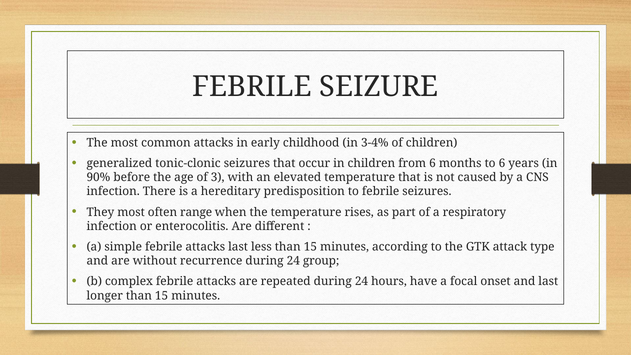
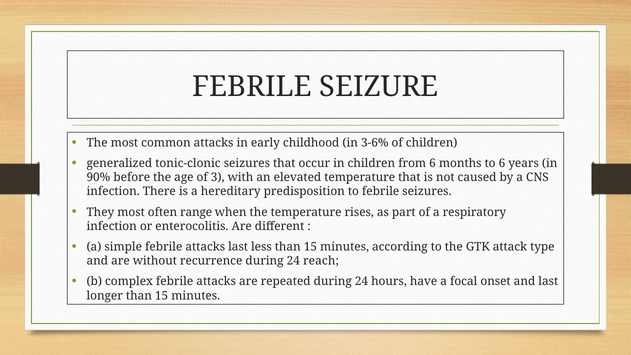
3-4%: 3-4% -> 3-6%
group: group -> reach
